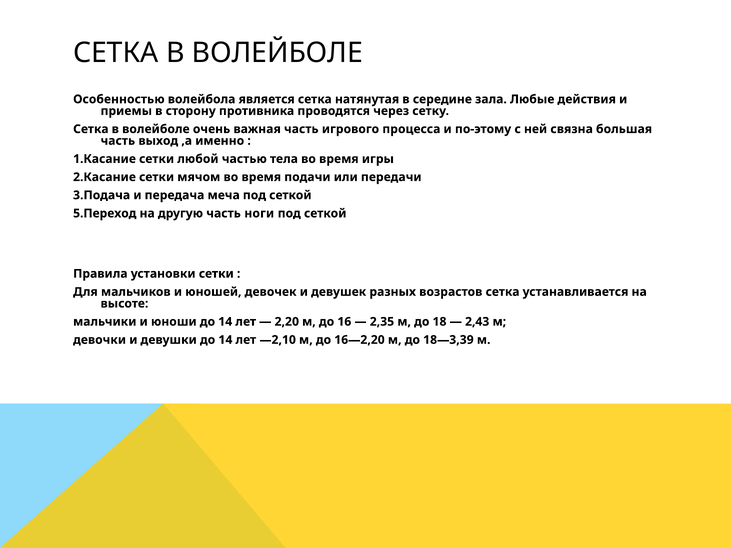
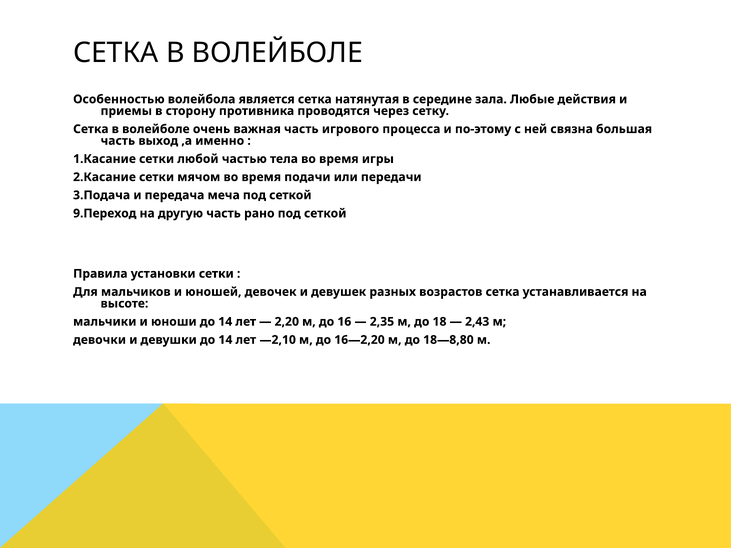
5.Переход: 5.Переход -> 9.Переход
ноги: ноги -> рано
18—3,39: 18—3,39 -> 18—8,80
